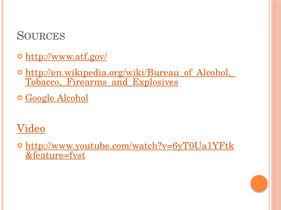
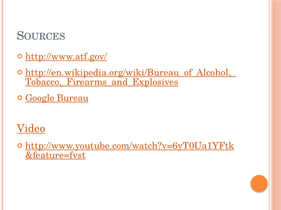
Alcohol: Alcohol -> Bureau
